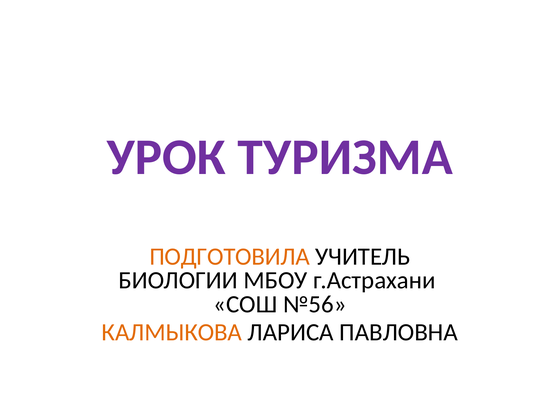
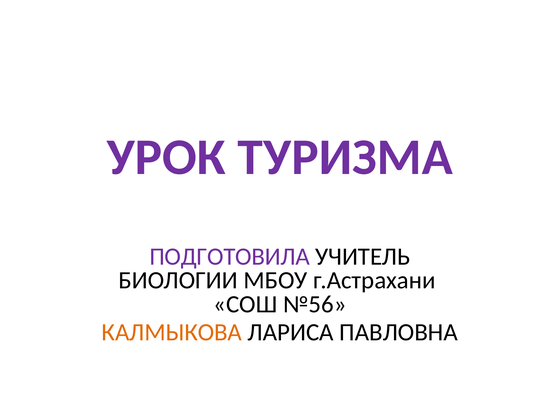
ПОДГОТОВИЛА colour: orange -> purple
